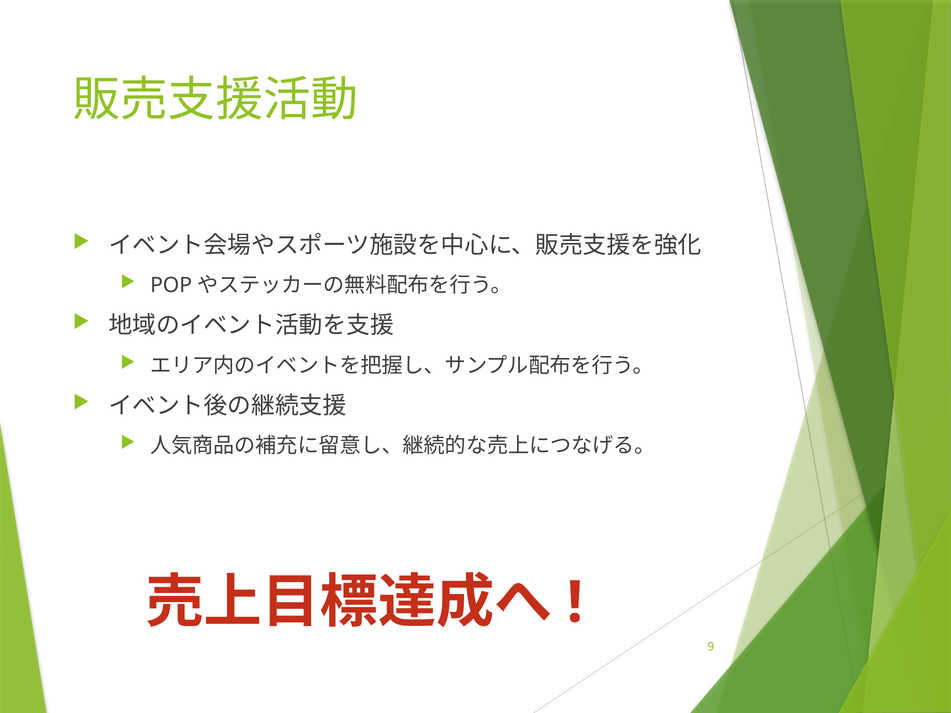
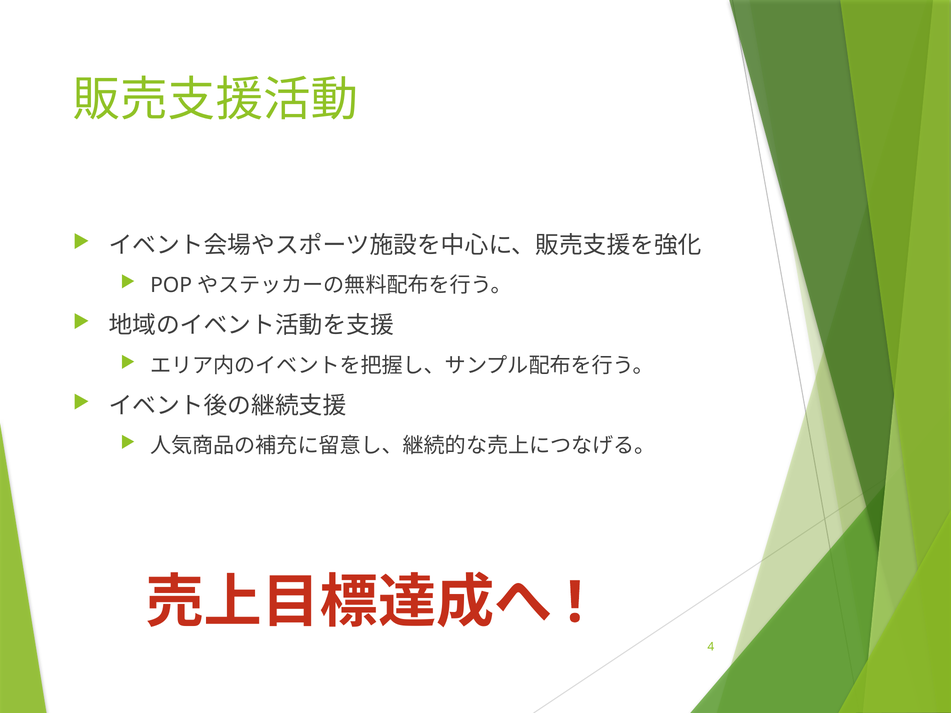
9: 9 -> 4
